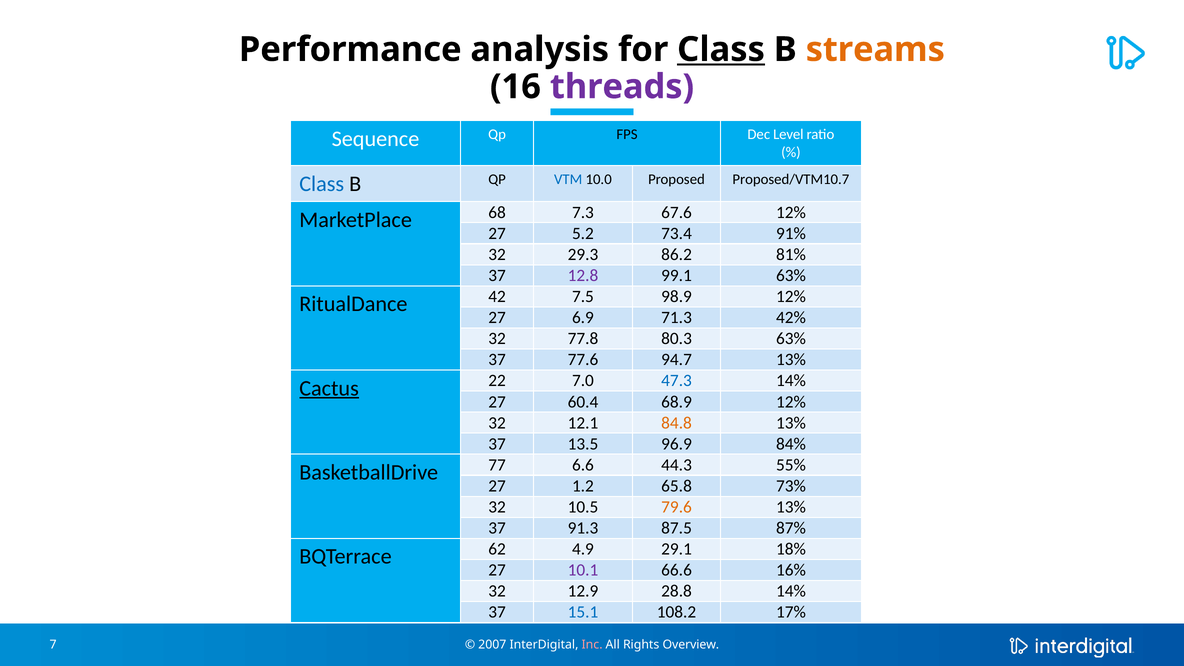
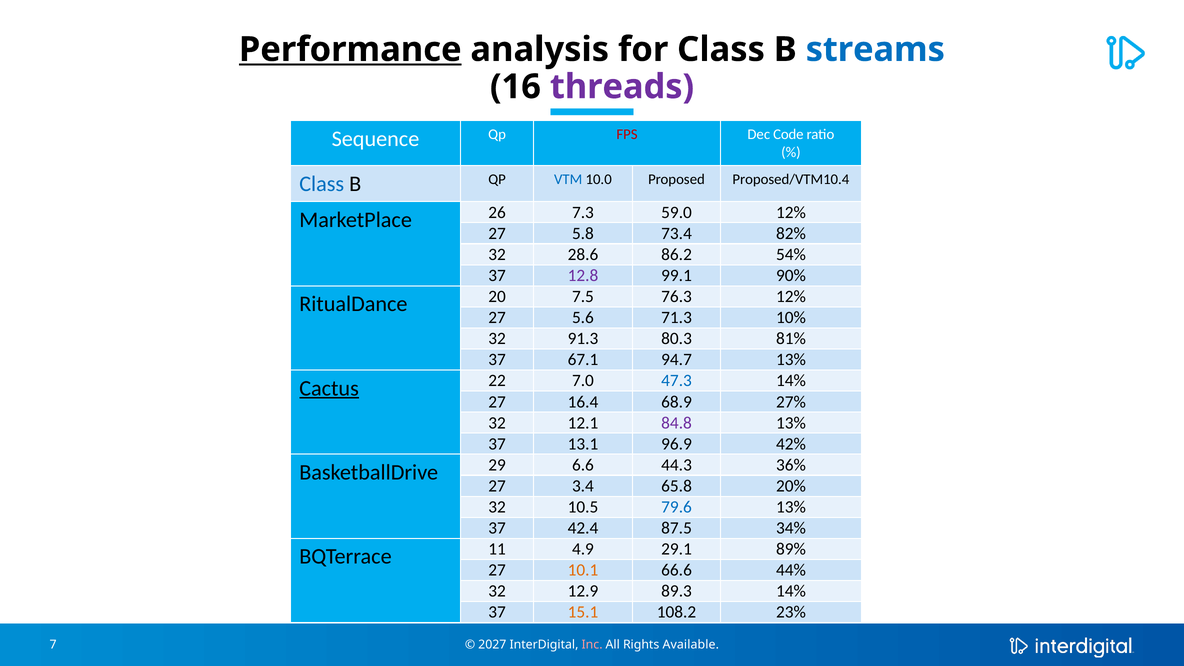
Performance underline: none -> present
Class at (721, 50) underline: present -> none
streams colour: orange -> blue
FPS colour: black -> red
Level: Level -> Code
Proposed/VTM10.7: Proposed/VTM10.7 -> Proposed/VTM10.4
68: 68 -> 26
67.6: 67.6 -> 59.0
5.2: 5.2 -> 5.8
91%: 91% -> 82%
29.3: 29.3 -> 28.6
81%: 81% -> 54%
99.1 63%: 63% -> 90%
42: 42 -> 20
98.9: 98.9 -> 76.3
6.9: 6.9 -> 5.6
42%: 42% -> 10%
77.8: 77.8 -> 91.3
80.3 63%: 63% -> 81%
77.6: 77.6 -> 67.1
60.4: 60.4 -> 16.4
68.9 12%: 12% -> 27%
84.8 colour: orange -> purple
13.5: 13.5 -> 13.1
84%: 84% -> 42%
77: 77 -> 29
55%: 55% -> 36%
1.2: 1.2 -> 3.4
73%: 73% -> 20%
79.6 colour: orange -> blue
91.3: 91.3 -> 42.4
87%: 87% -> 34%
62: 62 -> 11
18%: 18% -> 89%
10.1 colour: purple -> orange
16%: 16% -> 44%
28.8: 28.8 -> 89.3
15.1 colour: blue -> orange
17%: 17% -> 23%
2007: 2007 -> 2027
Overview: Overview -> Available
